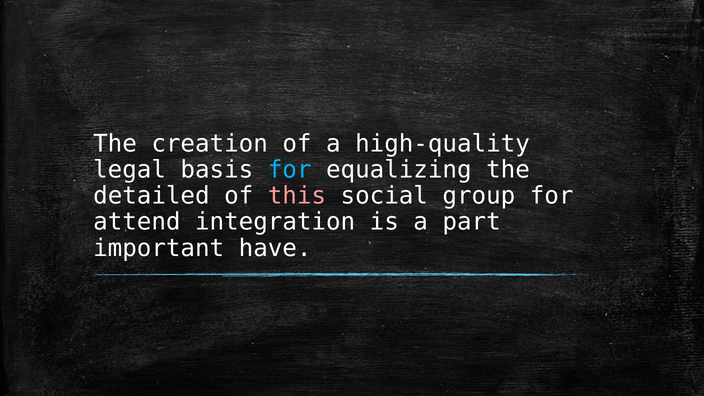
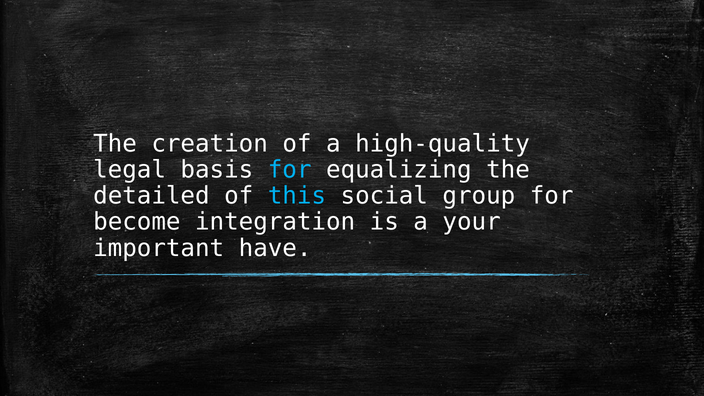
this colour: pink -> light blue
attend: attend -> become
part: part -> your
